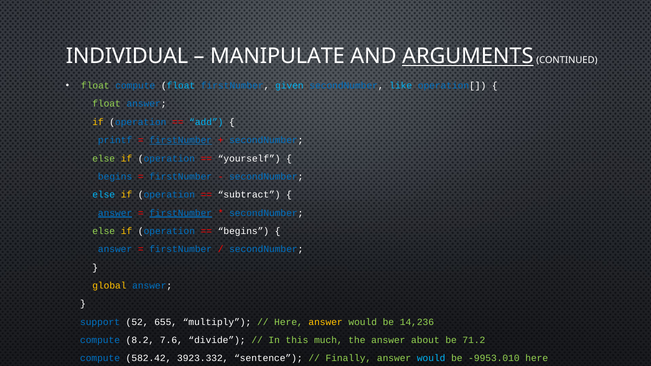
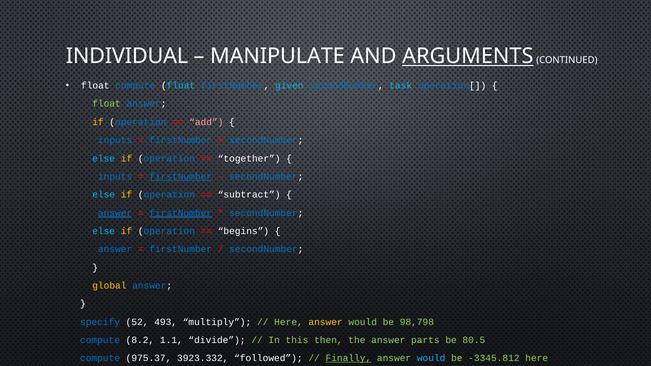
float at (95, 86) colour: light green -> white
like: like -> task
add colour: light blue -> pink
printf at (115, 140): printf -> inputs
firstNumber at (181, 140) underline: present -> none
else at (104, 158) colour: light green -> light blue
yourself: yourself -> together
begins at (115, 177): begins -> inputs
firstNumber at (181, 177) underline: none -> present
else at (104, 231) colour: light green -> light blue
support: support -> specify
655: 655 -> 493
14,236: 14,236 -> 98,798
7.6: 7.6 -> 1.1
much: much -> then
about: about -> parts
71.2: 71.2 -> 80.5
582.42: 582.42 -> 975.37
sentence: sentence -> followed
Finally underline: none -> present
-9953.010: -9953.010 -> -3345.812
